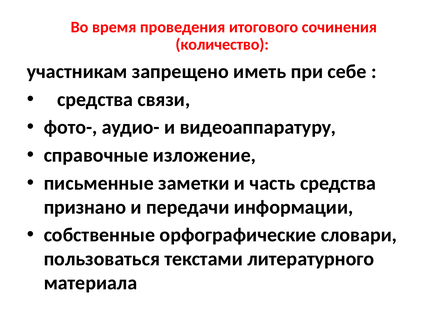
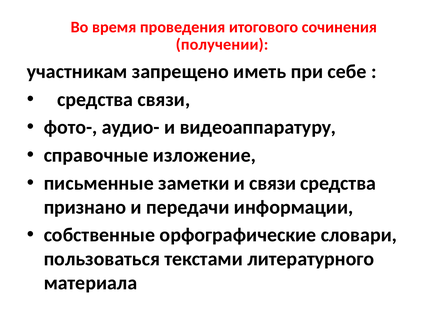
количество: количество -> получении
и часть: часть -> связи
